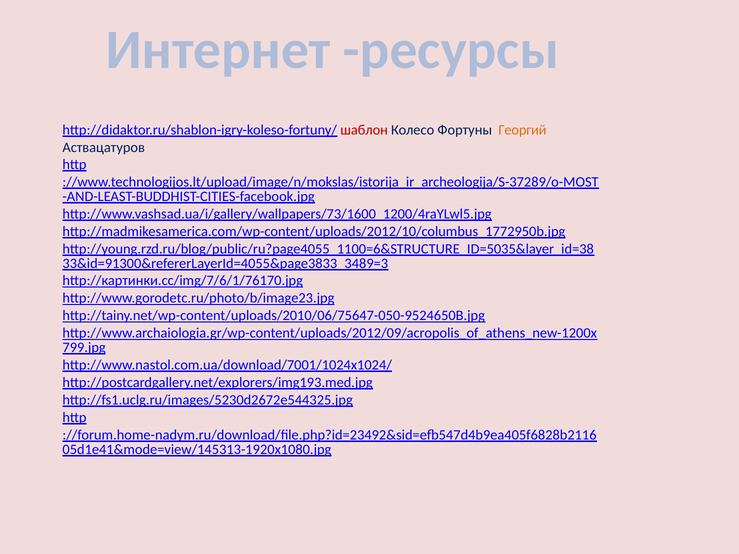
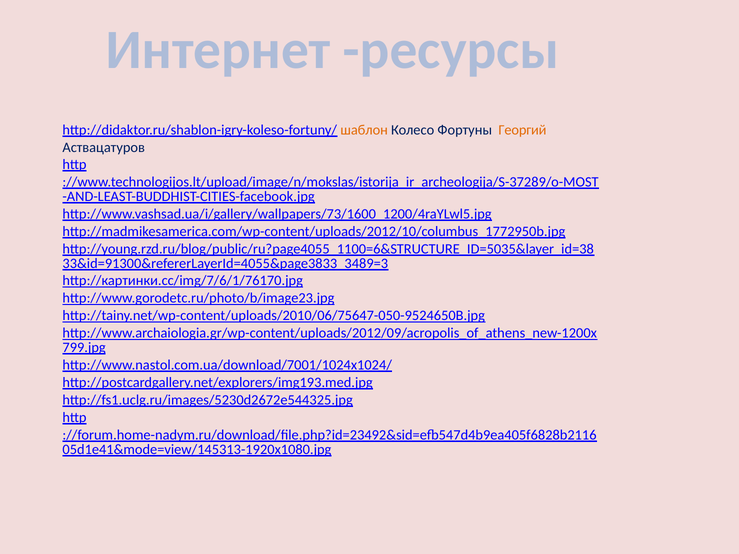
шаблон colour: red -> orange
